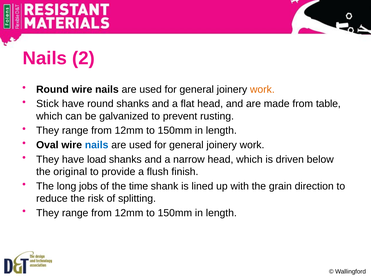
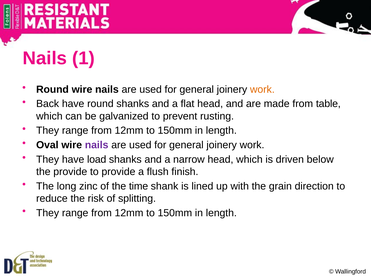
2: 2 -> 1
Stick: Stick -> Back
nails at (97, 145) colour: blue -> purple
the original: original -> provide
jobs: jobs -> zinc
